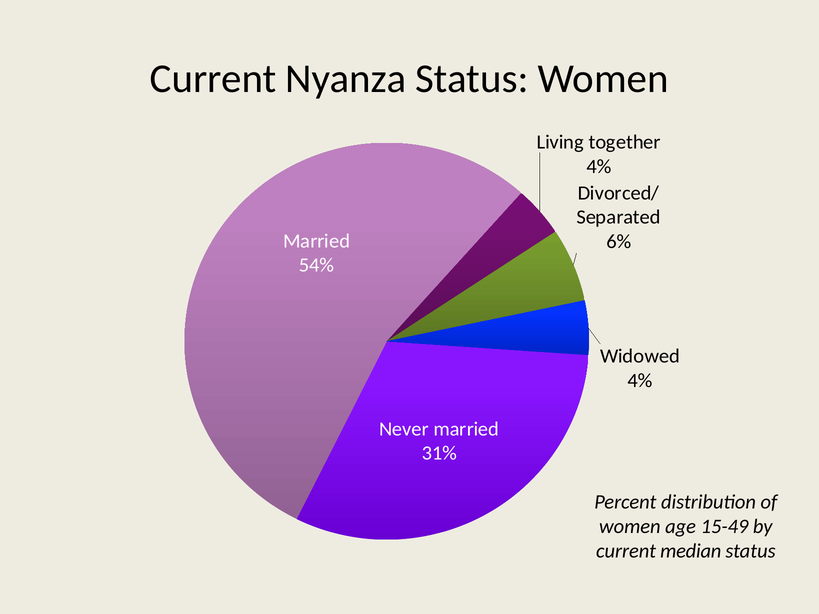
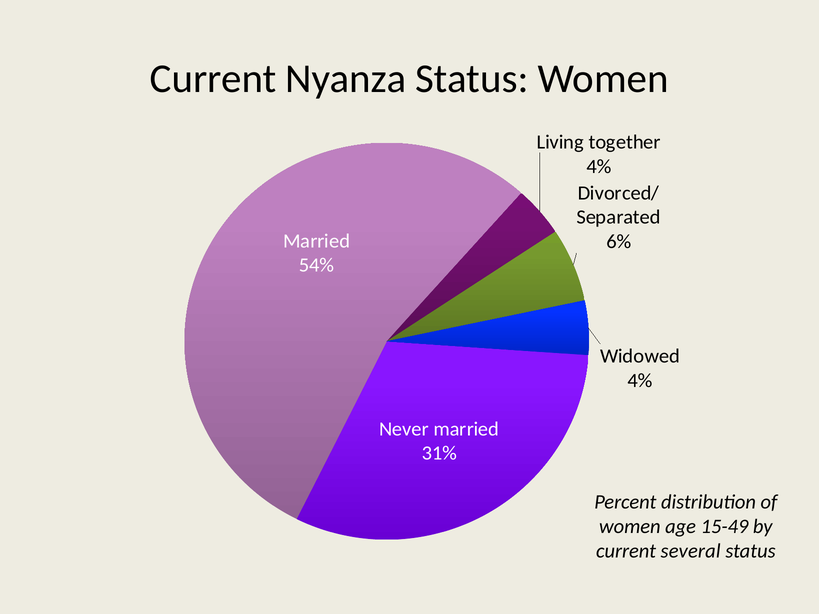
median: median -> several
